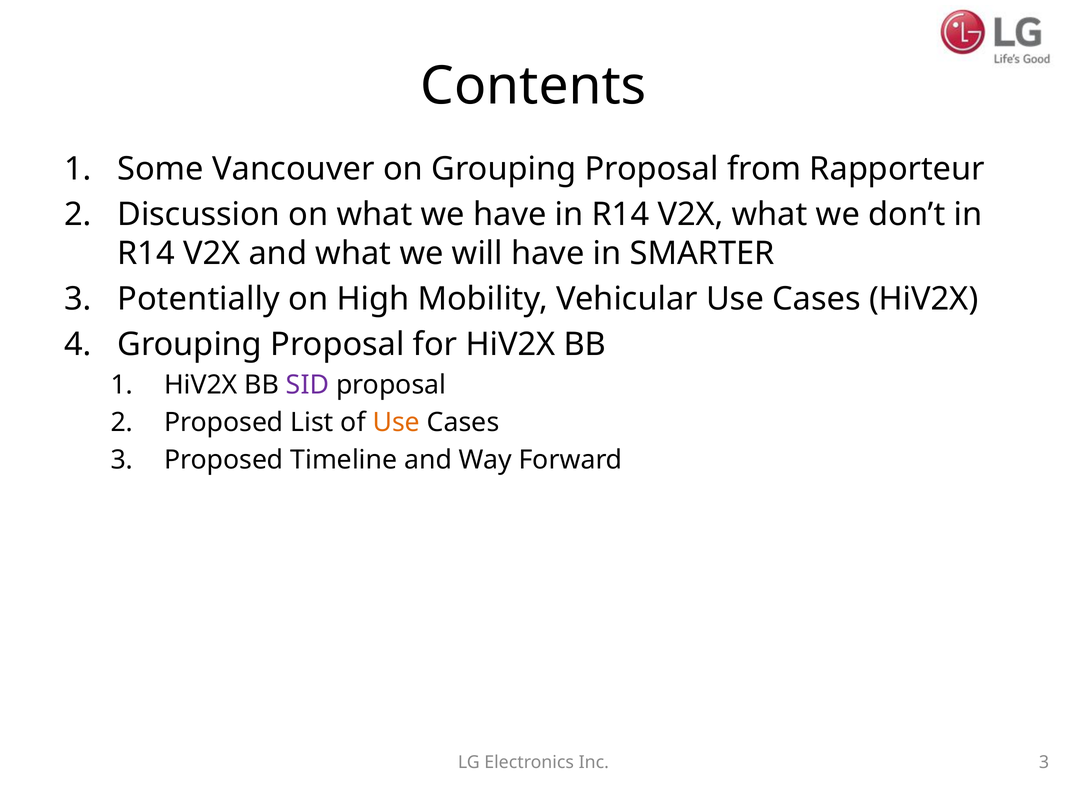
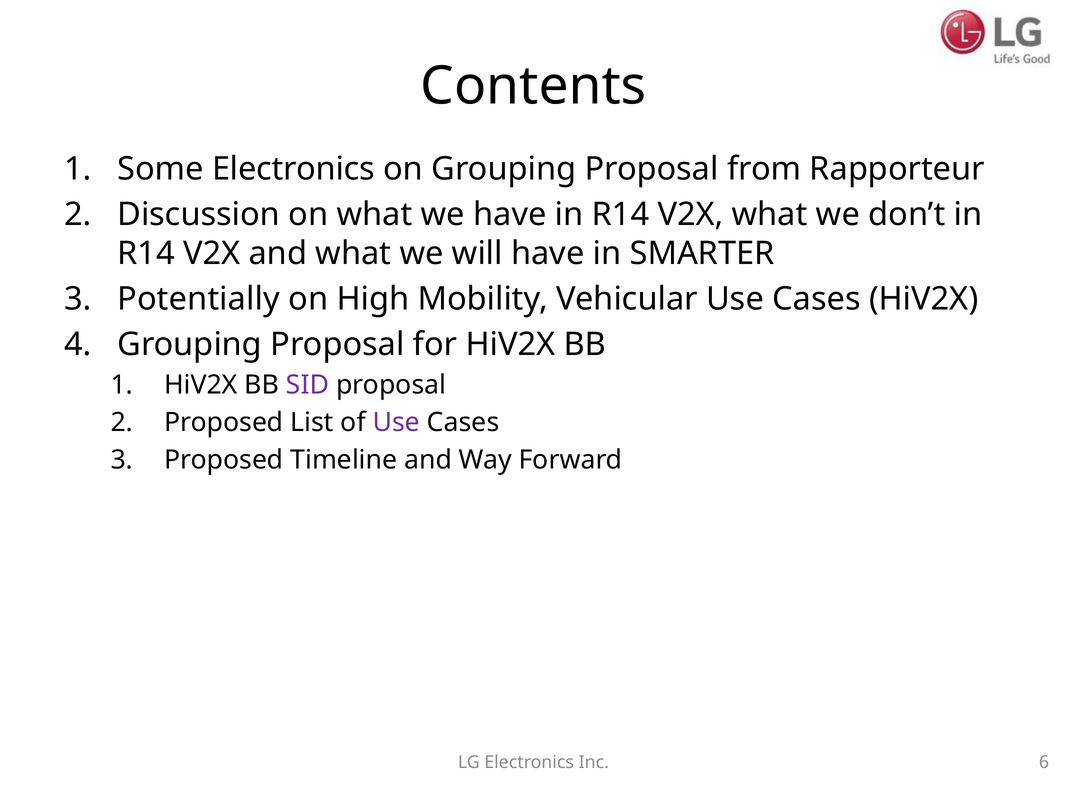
Some Vancouver: Vancouver -> Electronics
Use at (396, 423) colour: orange -> purple
Inc 3: 3 -> 6
